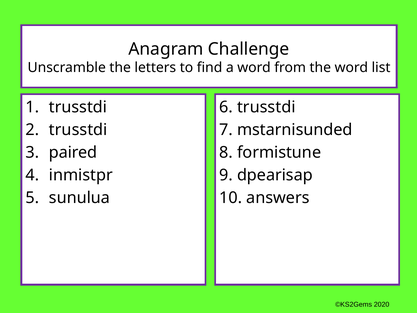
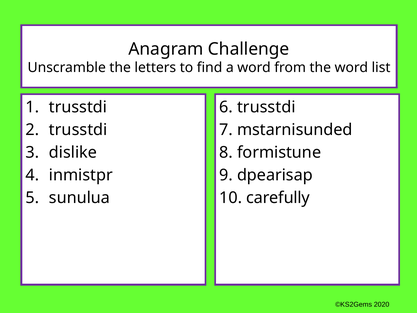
paired: paired -> dislike
answers: answers -> carefully
